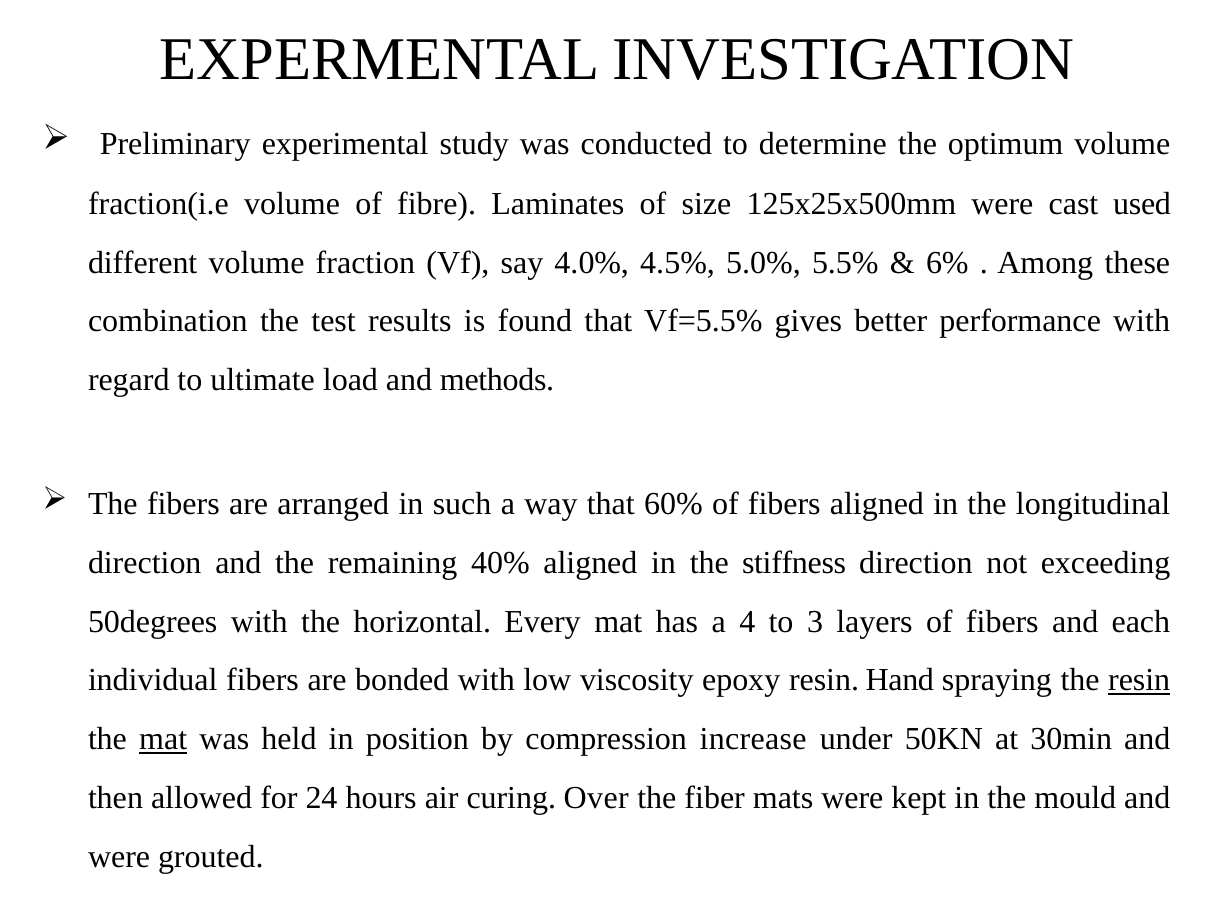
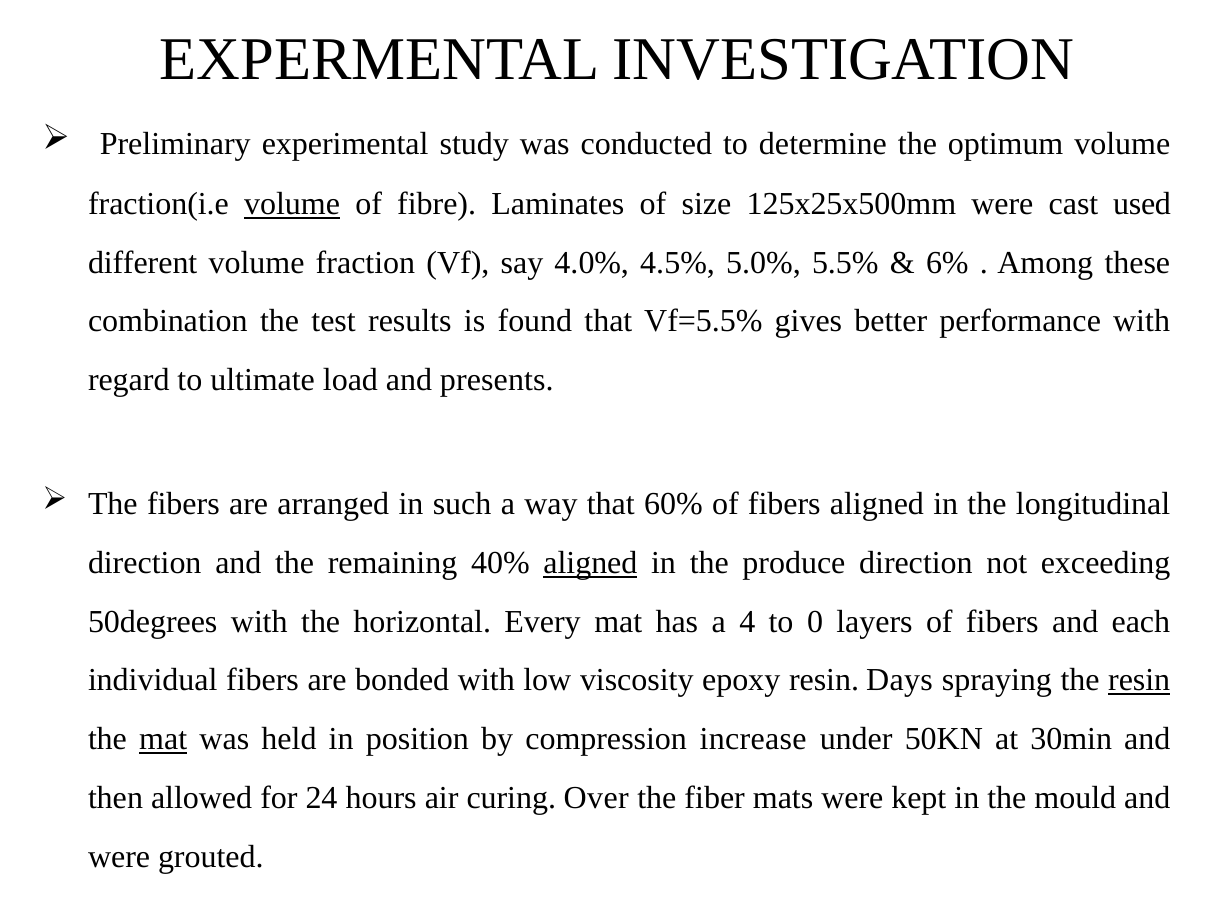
volume at (292, 204) underline: none -> present
methods: methods -> presents
aligned at (590, 563) underline: none -> present
stiffness: stiffness -> produce
3: 3 -> 0
Hand: Hand -> Days
